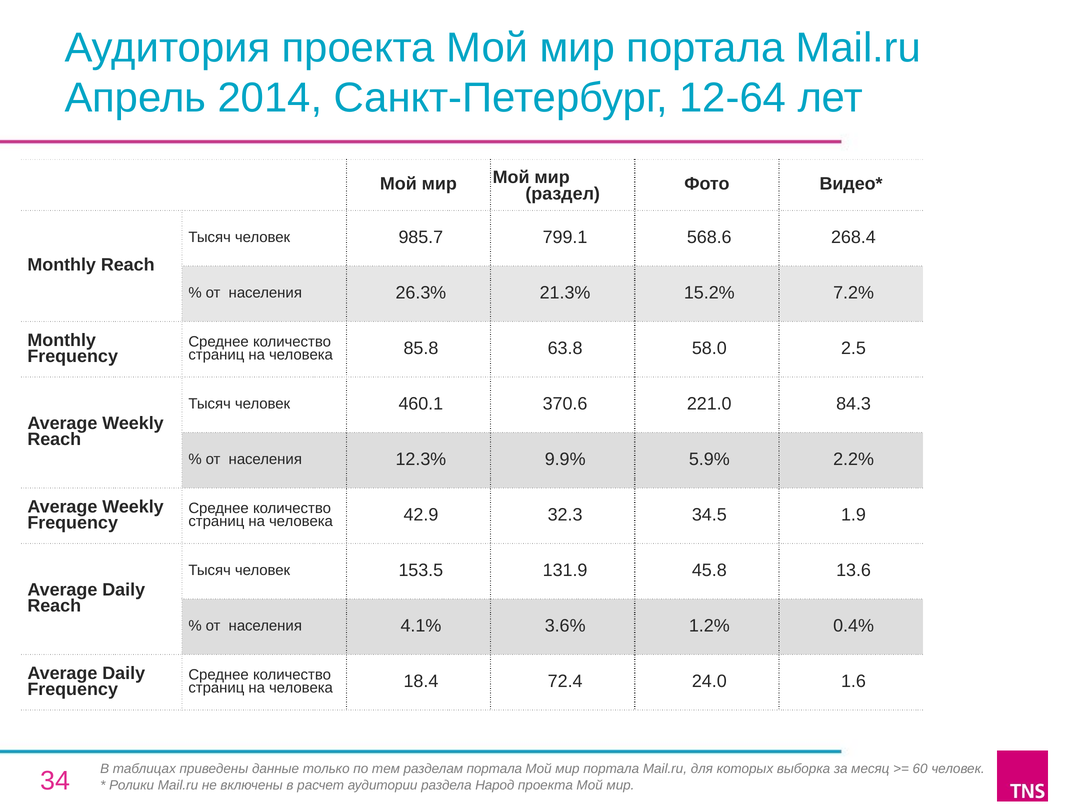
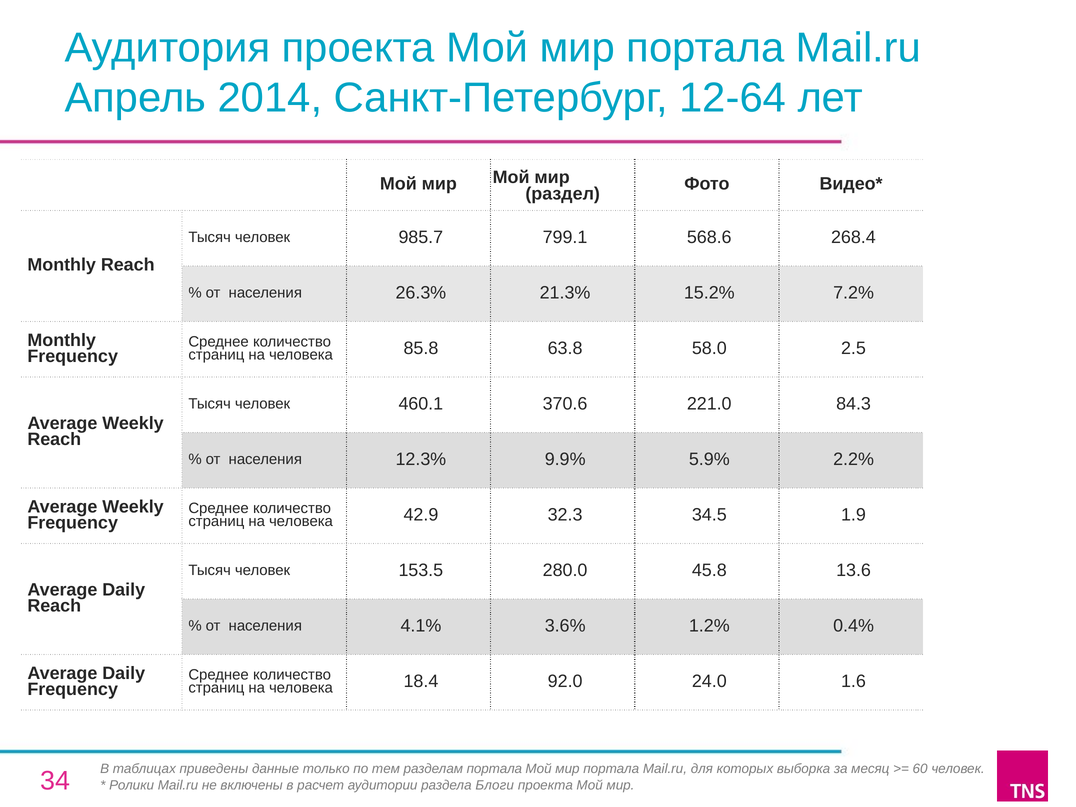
131.9: 131.9 -> 280.0
72.4: 72.4 -> 92.0
Народ: Народ -> Блоги
